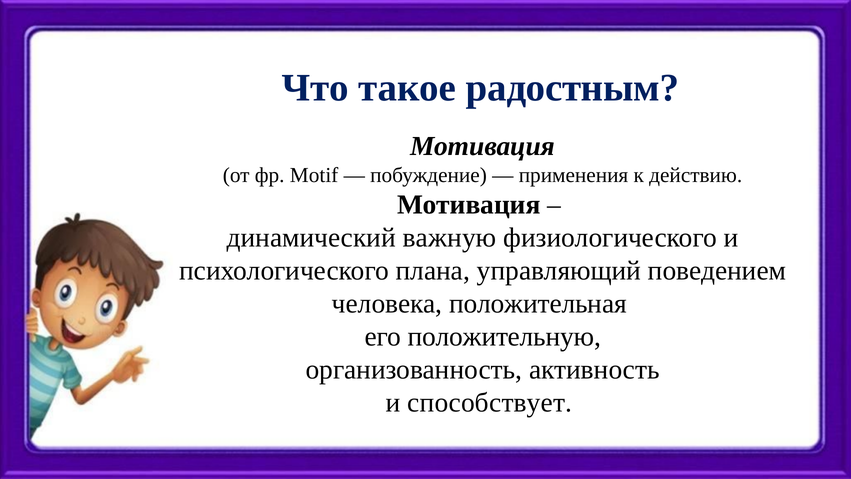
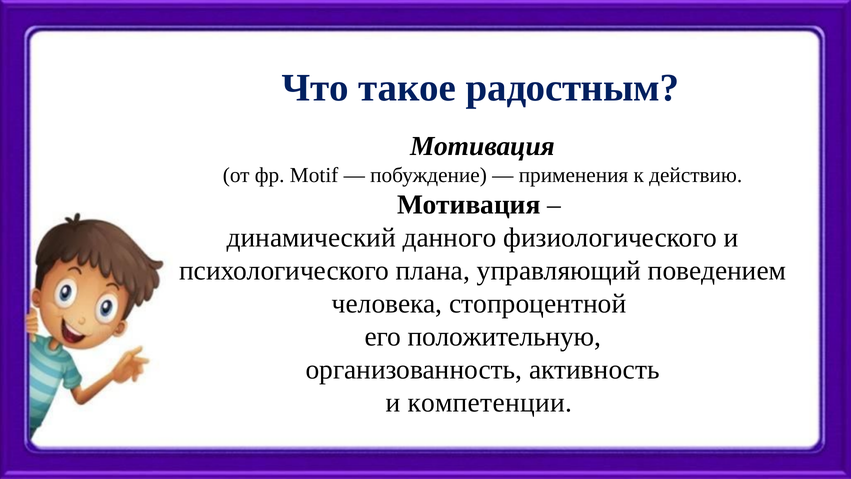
важную: важную -> данного
положительная: положительная -> стопроцентной
способствует: способствует -> компетенции
